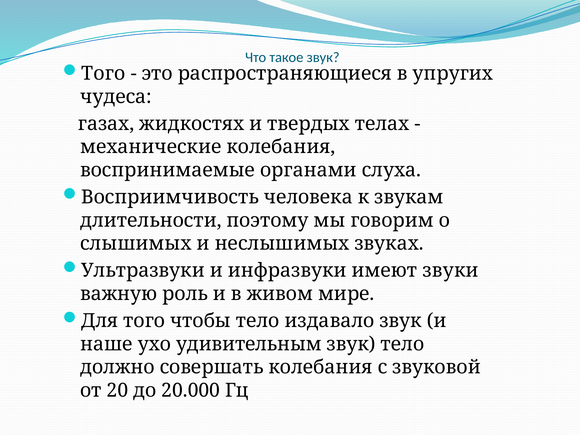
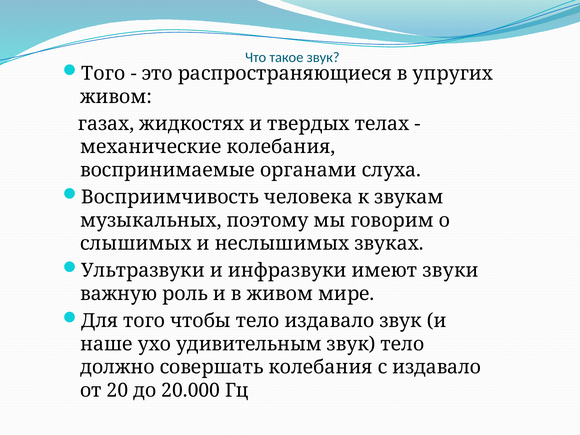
чудеса at (116, 97): чудеса -> живом
длительности: длительности -> музыкальных
с звуковой: звуковой -> издавало
